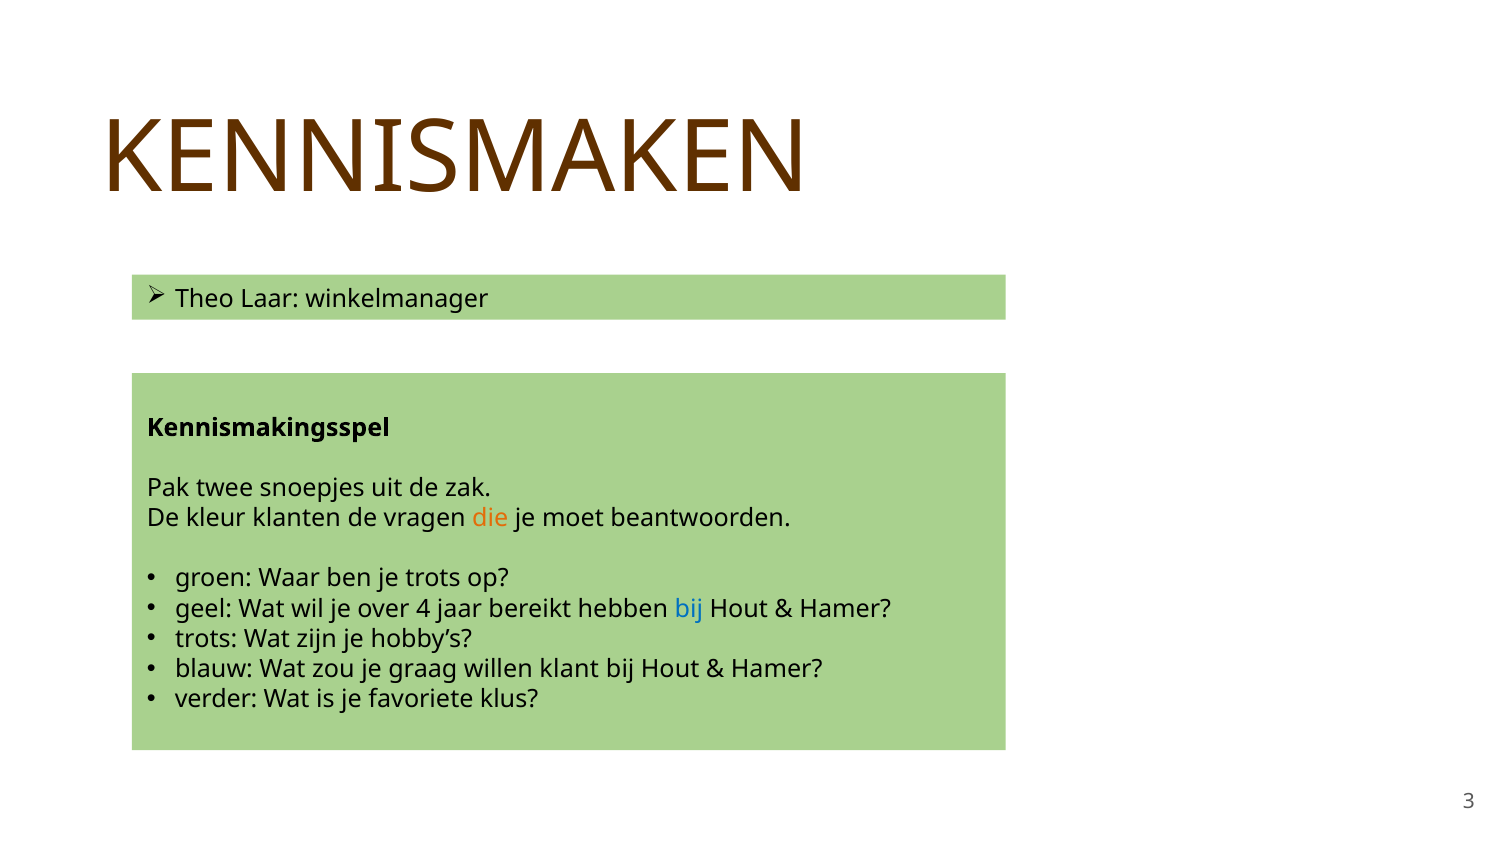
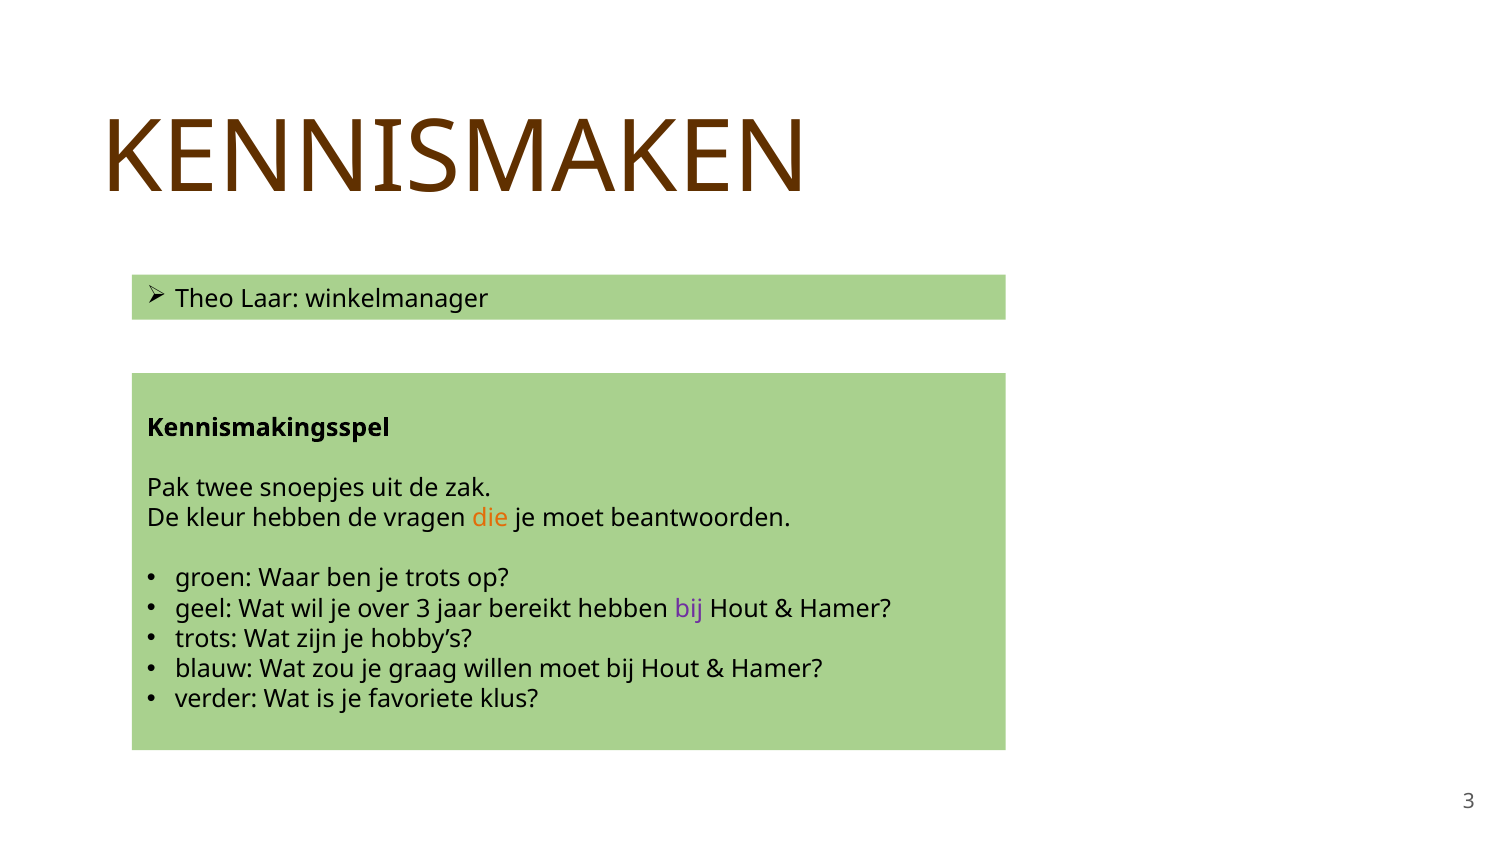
kleur klanten: klanten -> hebben
over 4: 4 -> 3
bij at (689, 609) colour: blue -> purple
willen klant: klant -> moet
